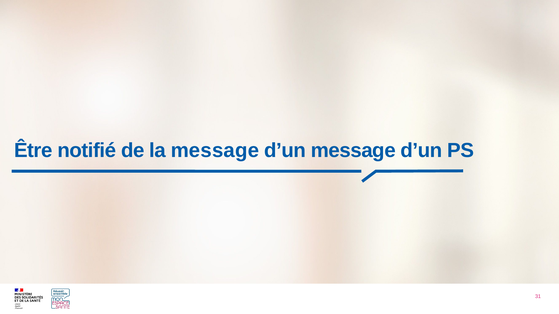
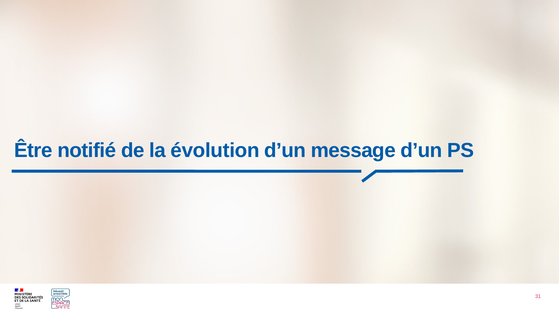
la message: message -> évolution
